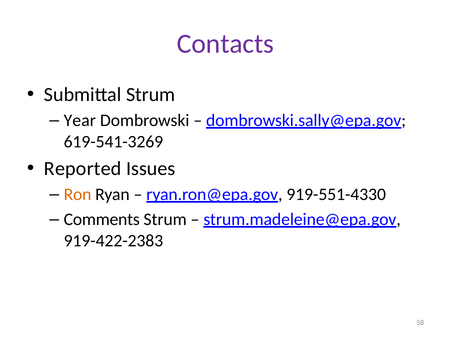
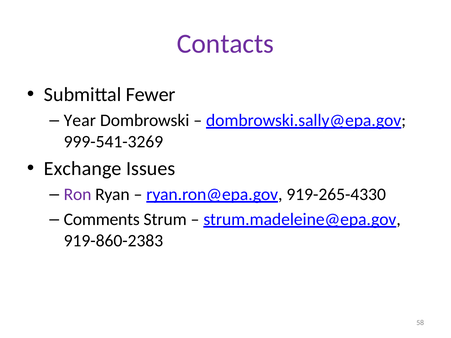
Submittal Strum: Strum -> Fewer
619-541-3269: 619-541-3269 -> 999-541-3269
Reported: Reported -> Exchange
Ron colour: orange -> purple
919-551-4330: 919-551-4330 -> 919-265-4330
919-422-2383: 919-422-2383 -> 919-860-2383
